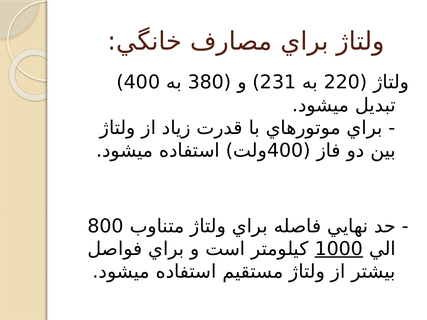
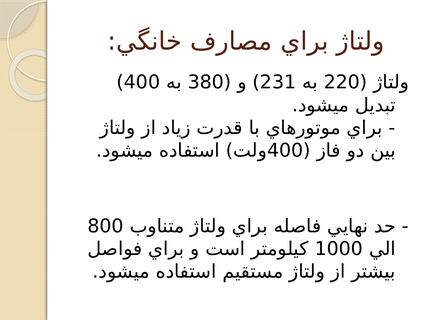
1000 underline: present -> none
